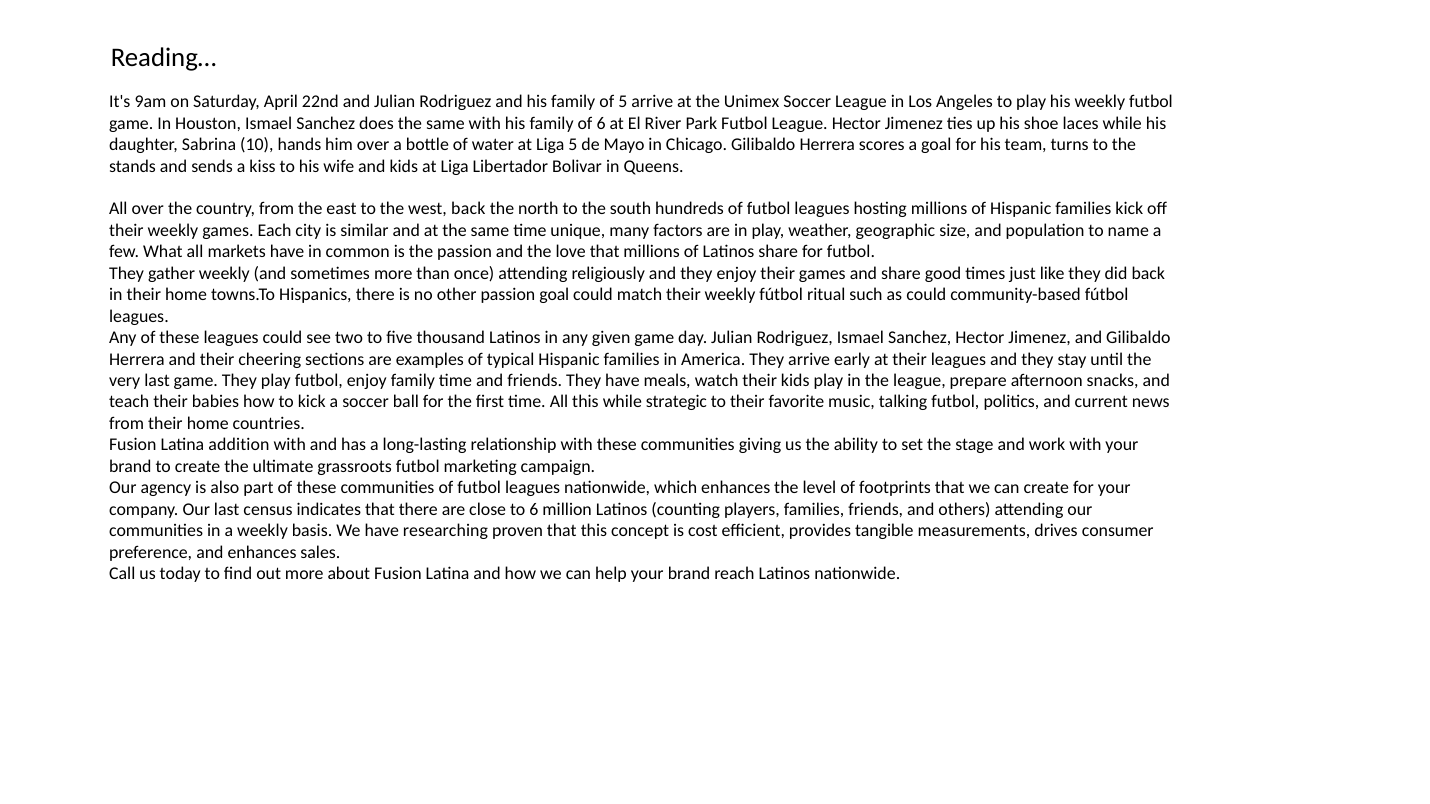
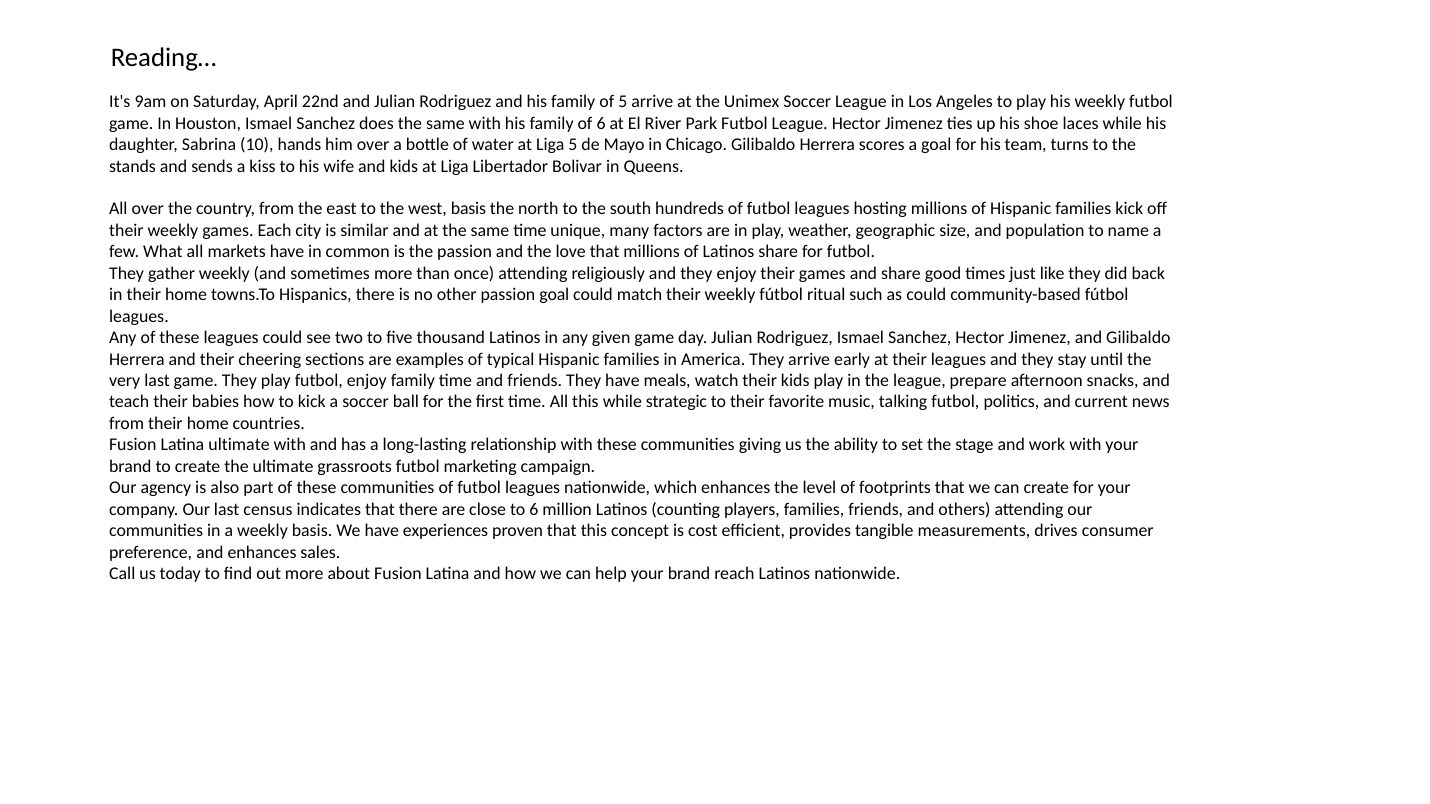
west back: back -> basis
Latina addition: addition -> ultimate
researching: researching -> experiences
